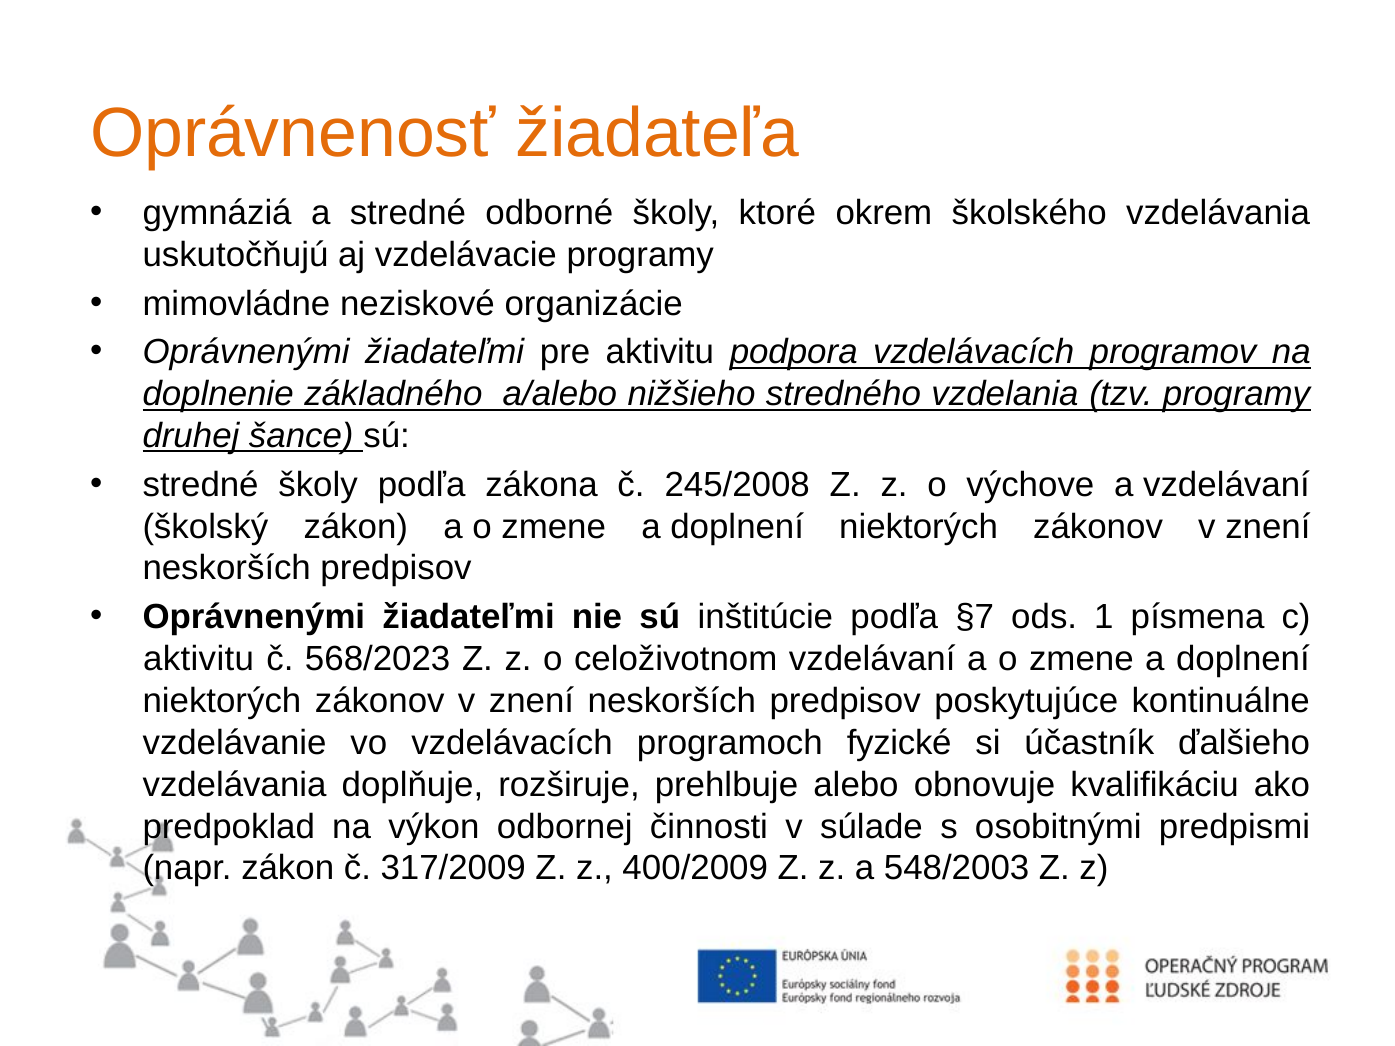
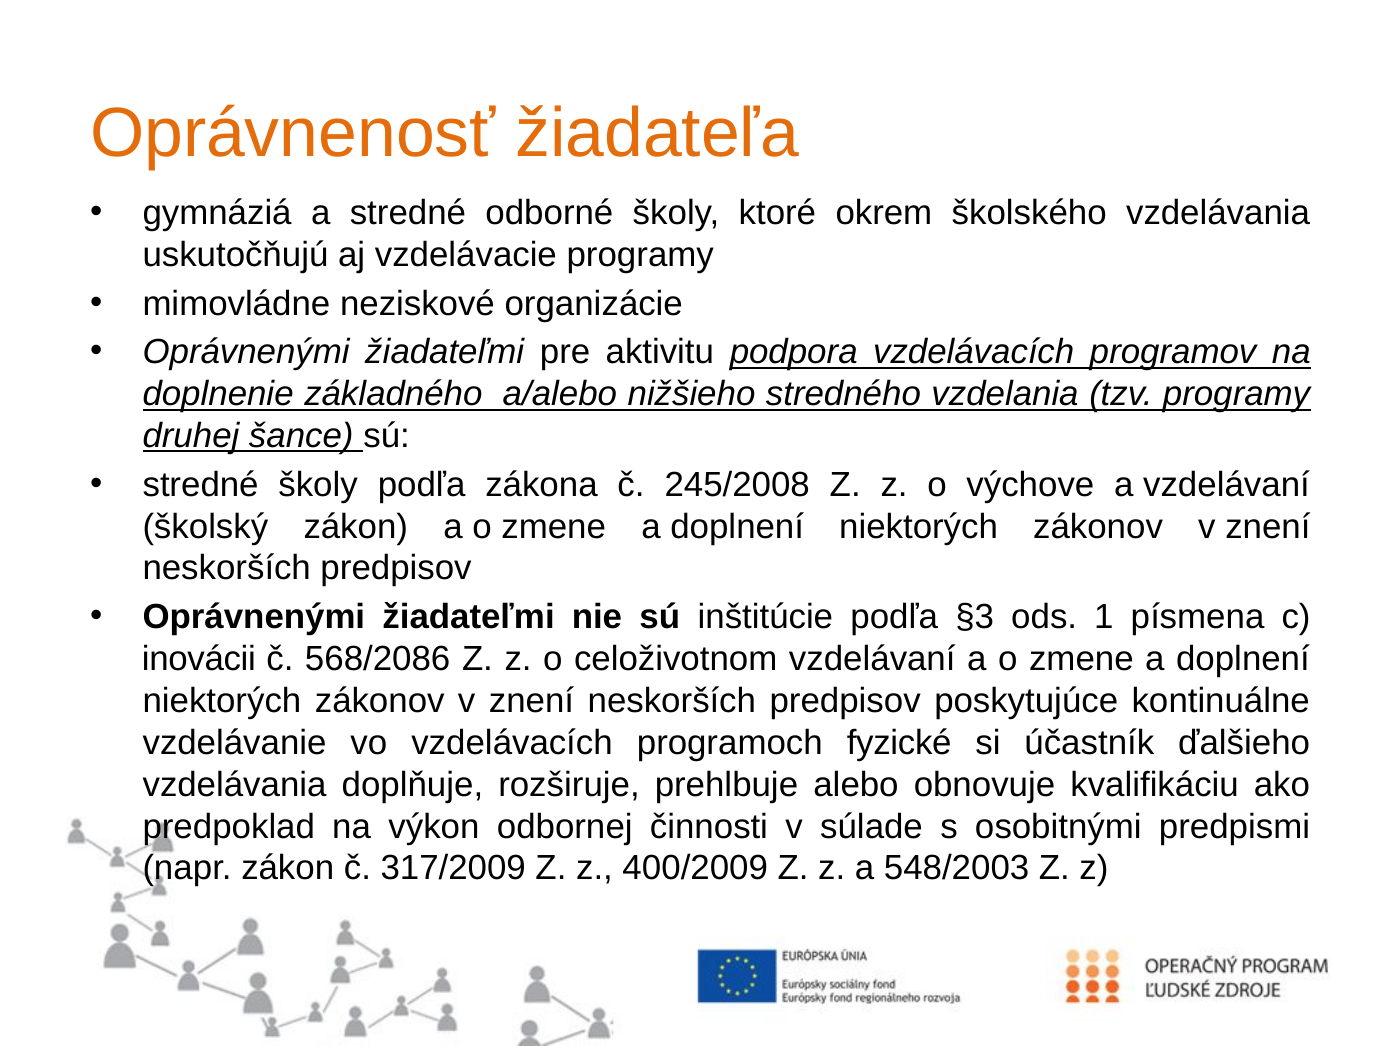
§7: §7 -> §3
aktivitu at (199, 659): aktivitu -> inovácii
568/2023: 568/2023 -> 568/2086
